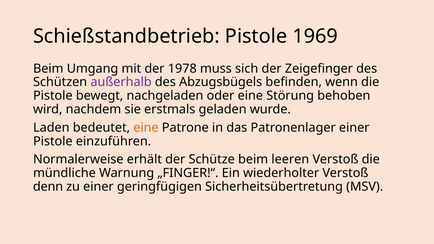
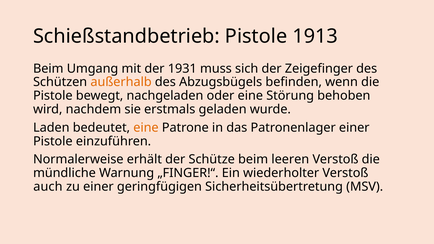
1969: 1969 -> 1913
1978: 1978 -> 1931
außerhalb colour: purple -> orange
denn: denn -> auch
